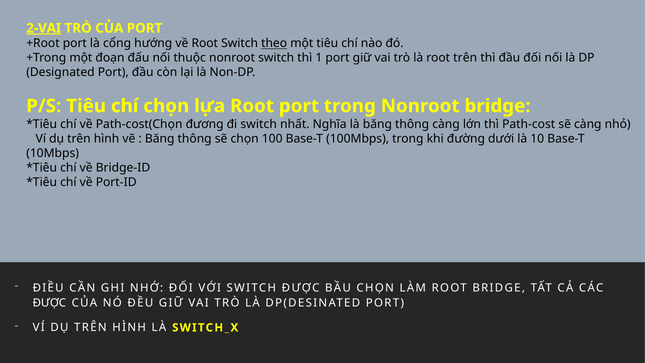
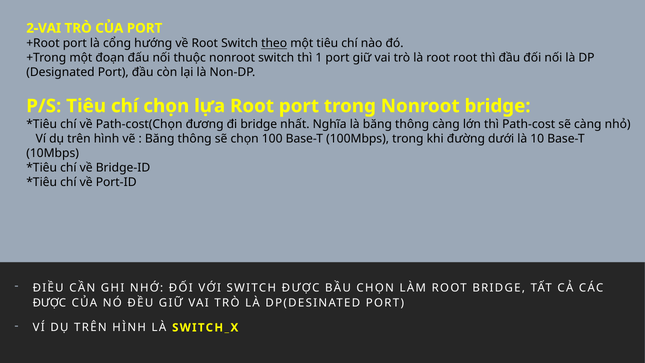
2-VAI underline: present -> none
root trên: trên -> root
đi switch: switch -> bridge
